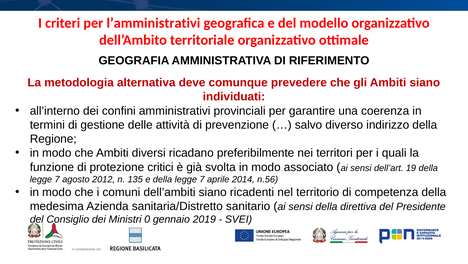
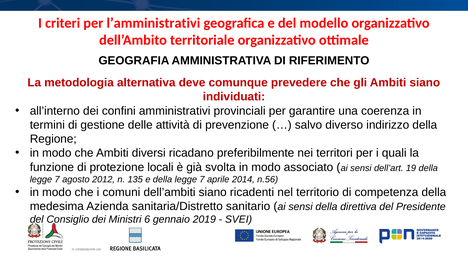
critici: critici -> locali
0: 0 -> 6
